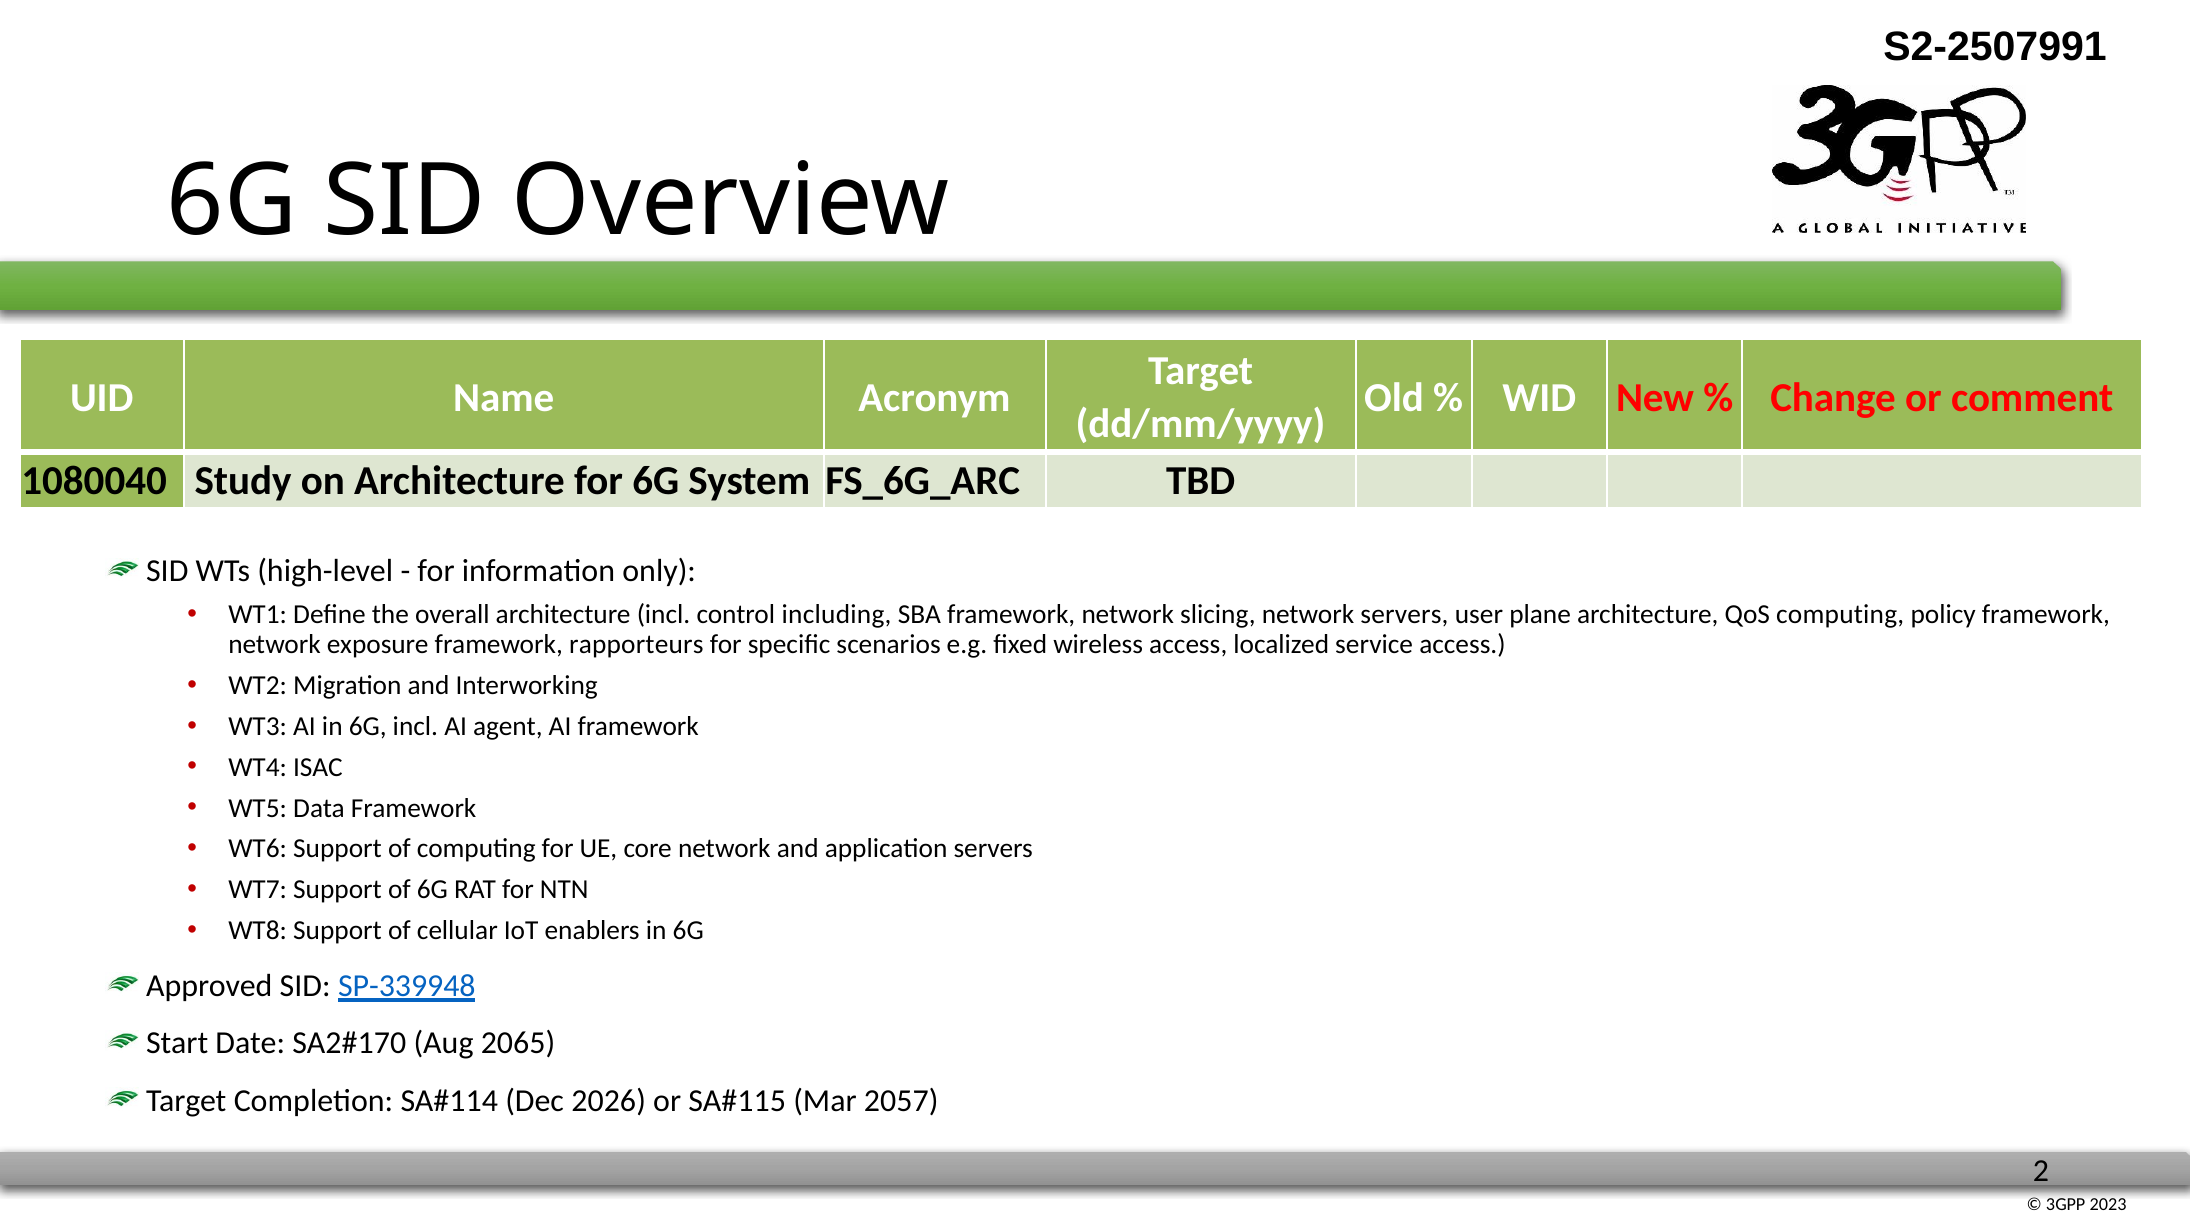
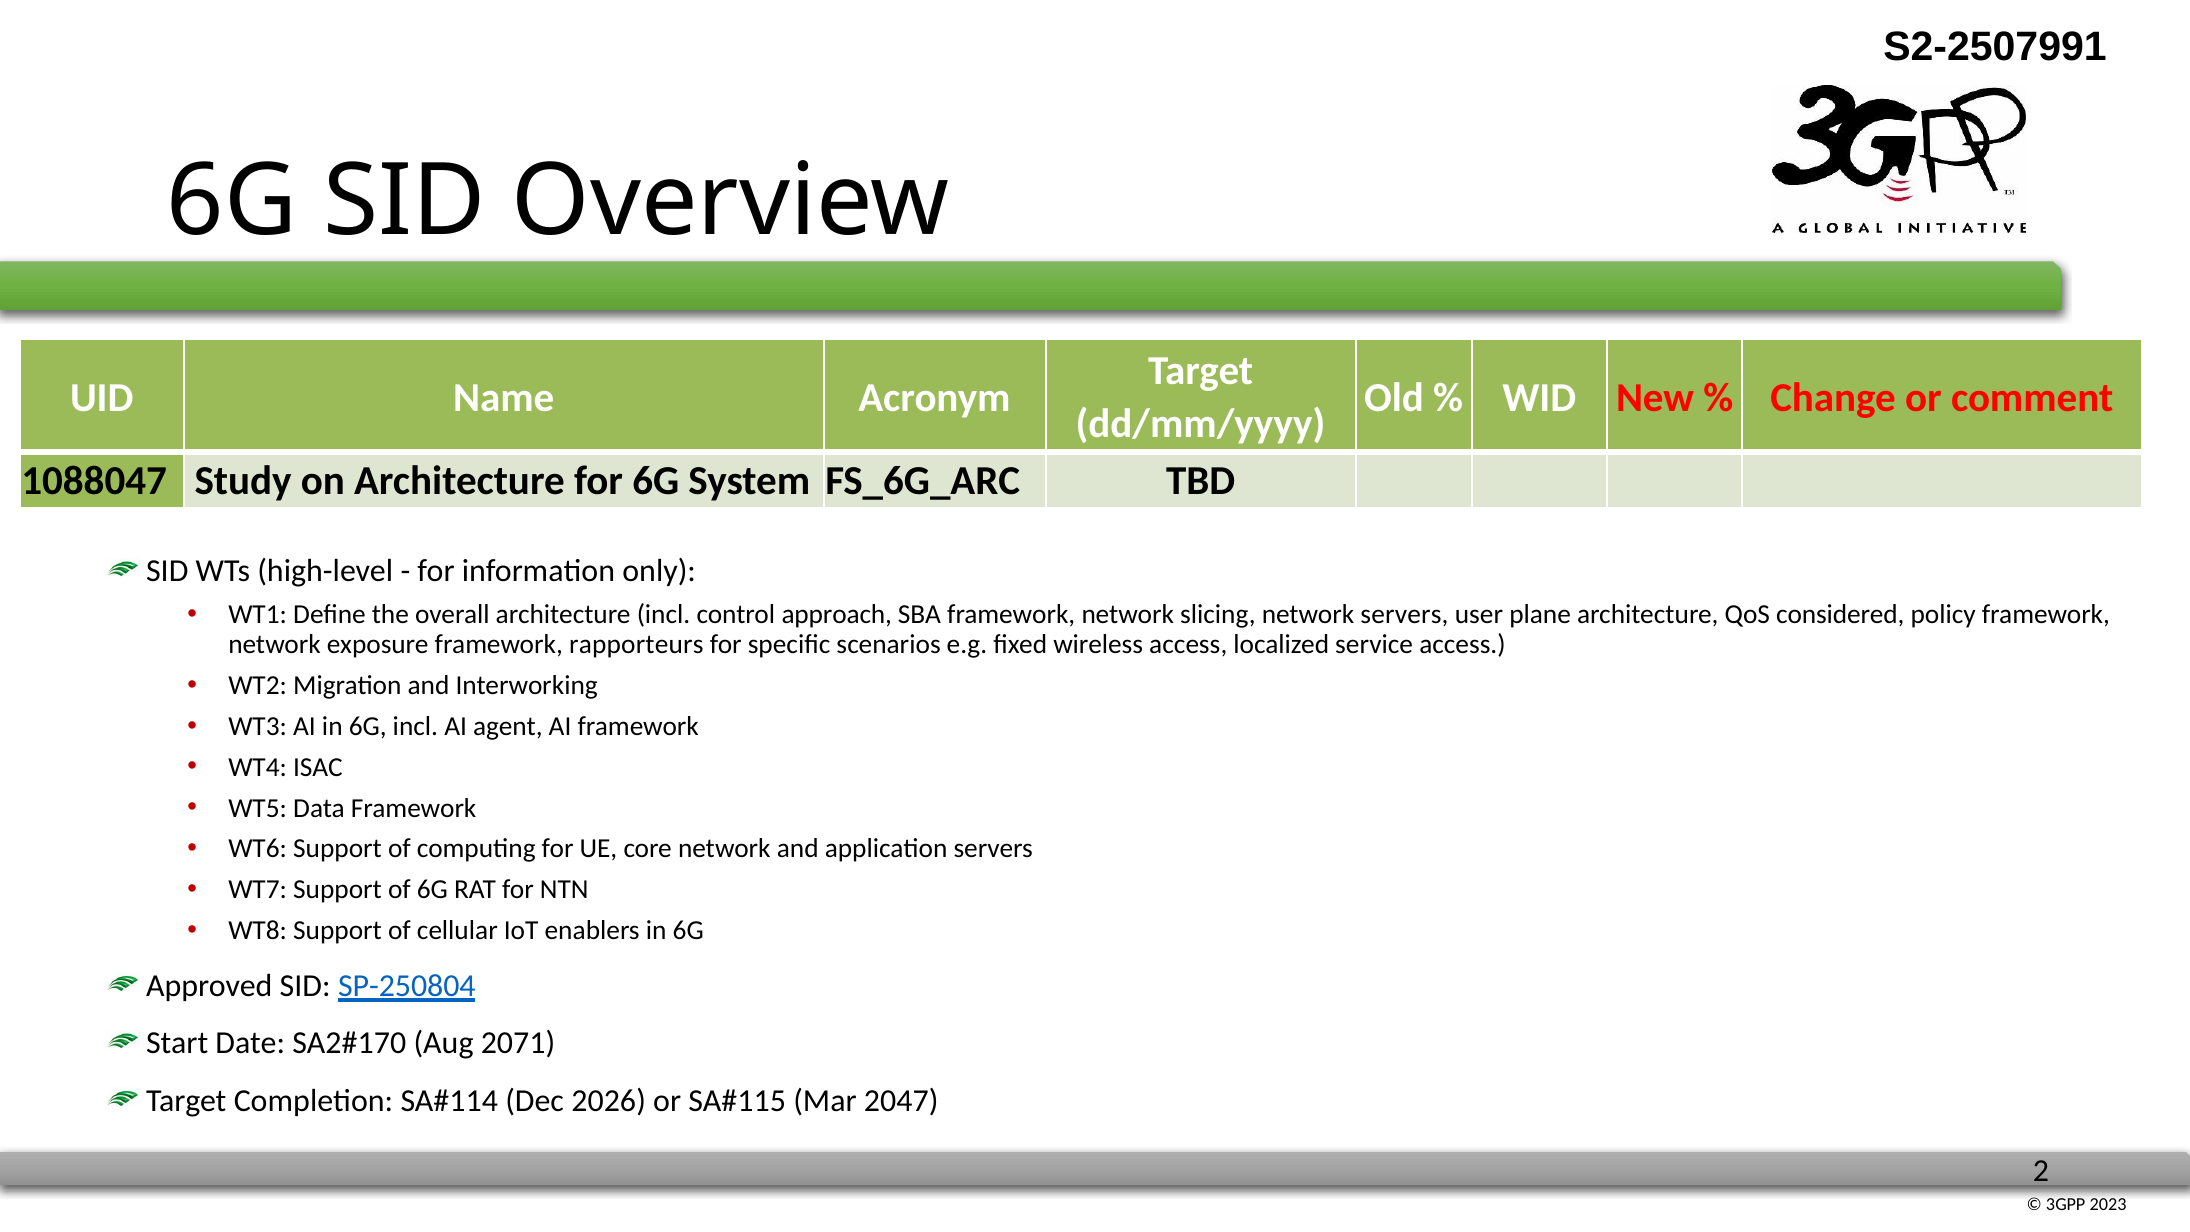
1080040: 1080040 -> 1088047
including: including -> approach
QoS computing: computing -> considered
SP-339948: SP-339948 -> SP-250804
2065: 2065 -> 2071
2057: 2057 -> 2047
